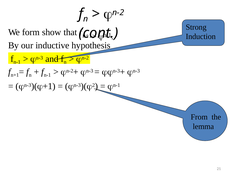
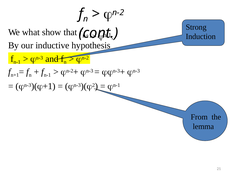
form: form -> what
